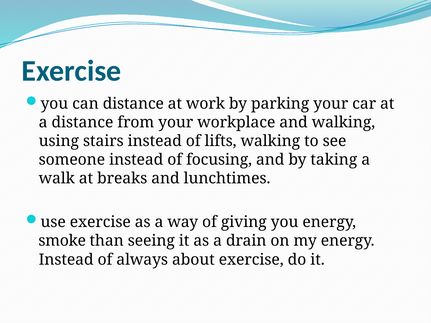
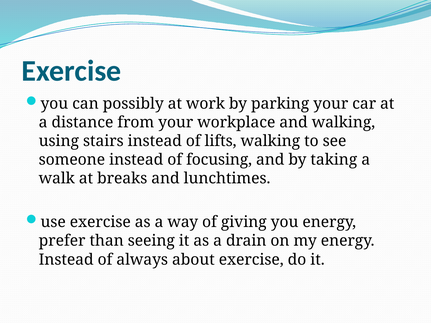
can distance: distance -> possibly
smoke: smoke -> prefer
